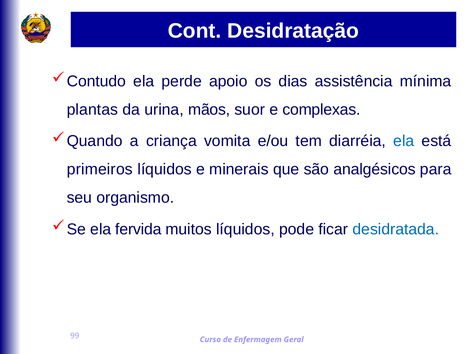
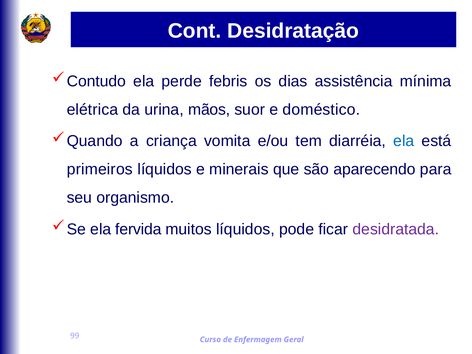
apoio: apoio -> febris
plantas: plantas -> elétrica
complexas: complexas -> doméstico
analgésicos: analgésicos -> aparecendo
desidratada colour: blue -> purple
